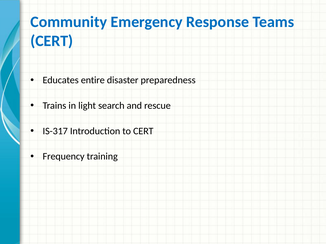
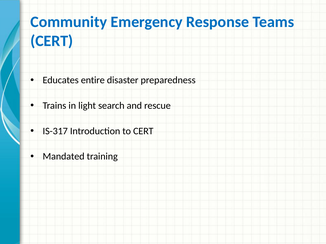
Frequency: Frequency -> Mandated
